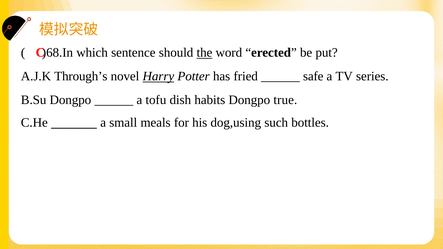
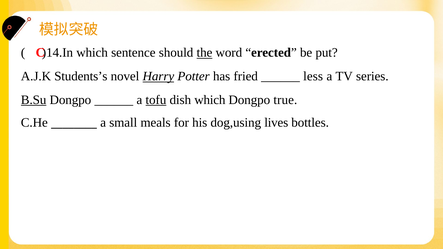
)68.In: )68.In -> )14.In
Through’s: Through’s -> Students’s
safe: safe -> less
B.Su underline: none -> present
tofu underline: none -> present
dish habits: habits -> which
such: such -> lives
